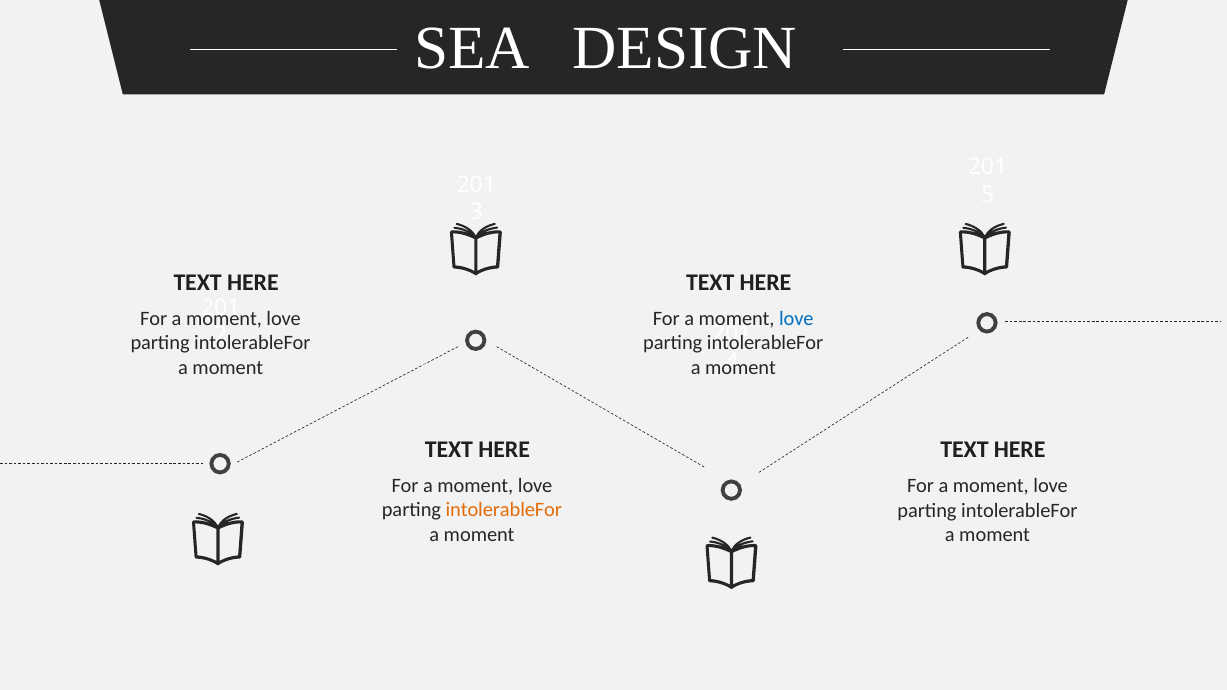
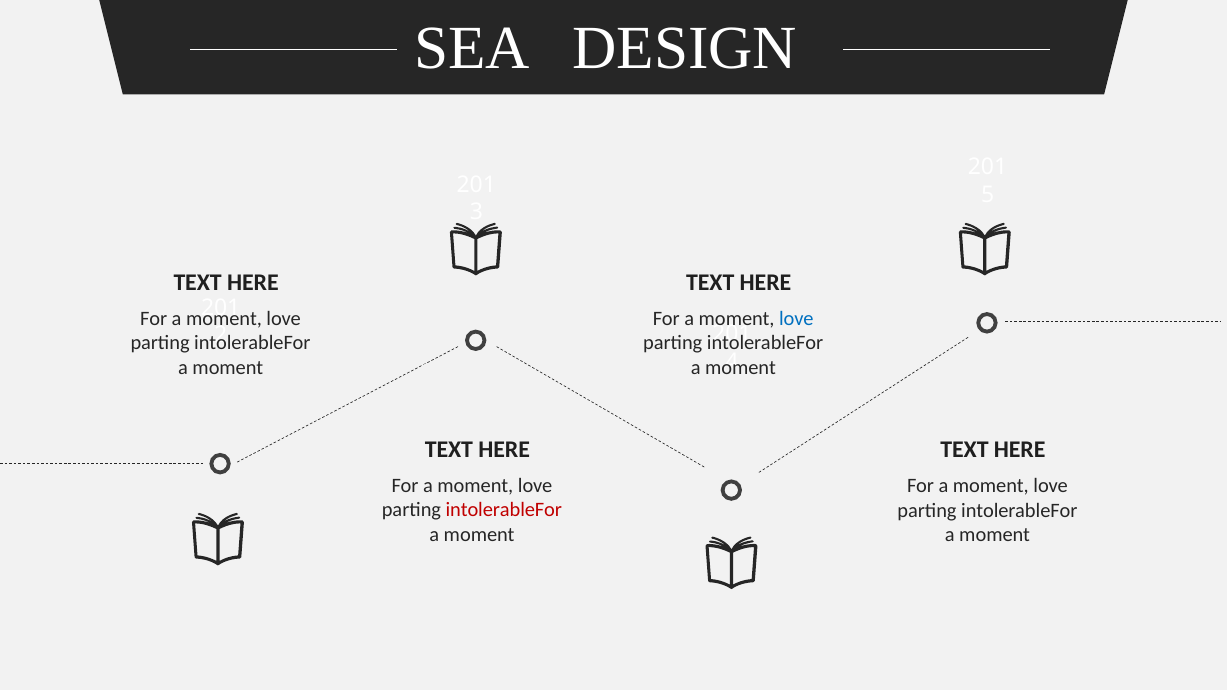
intolerableFor at (504, 510) colour: orange -> red
